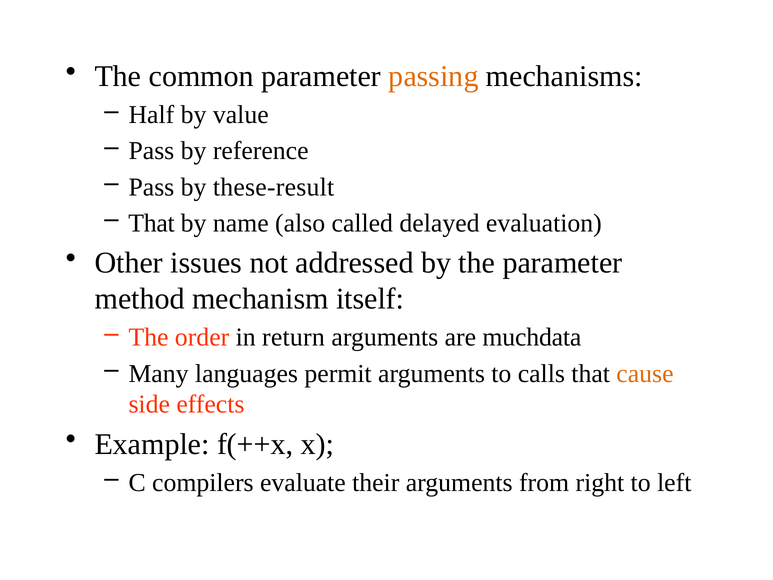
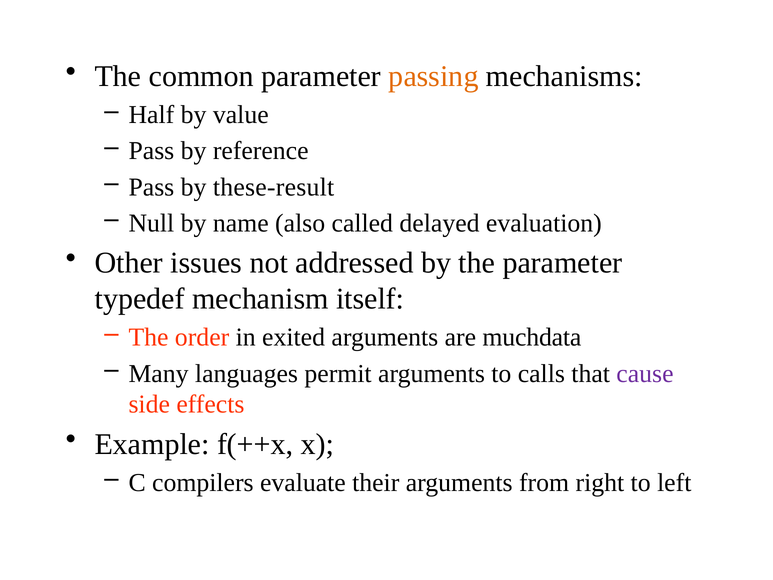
That at (151, 223): That -> Null
method: method -> typedef
return: return -> exited
cause colour: orange -> purple
